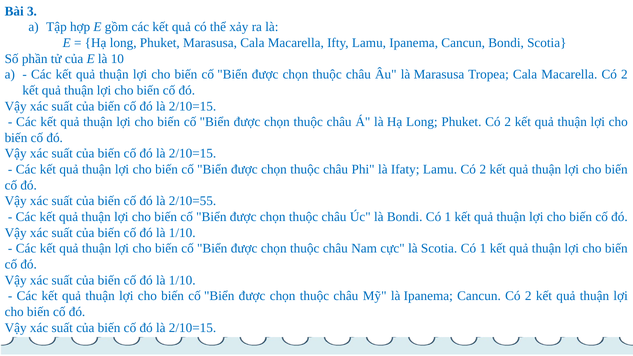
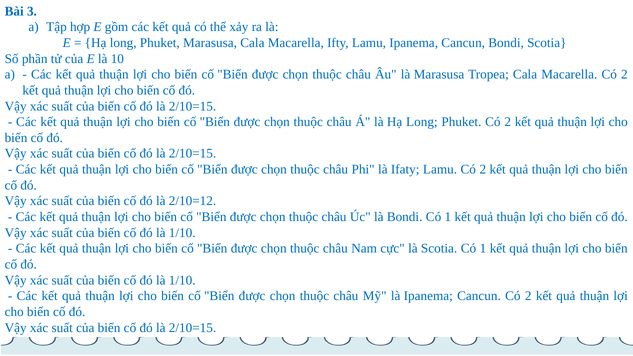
2/10=55: 2/10=55 -> 2/10=12
